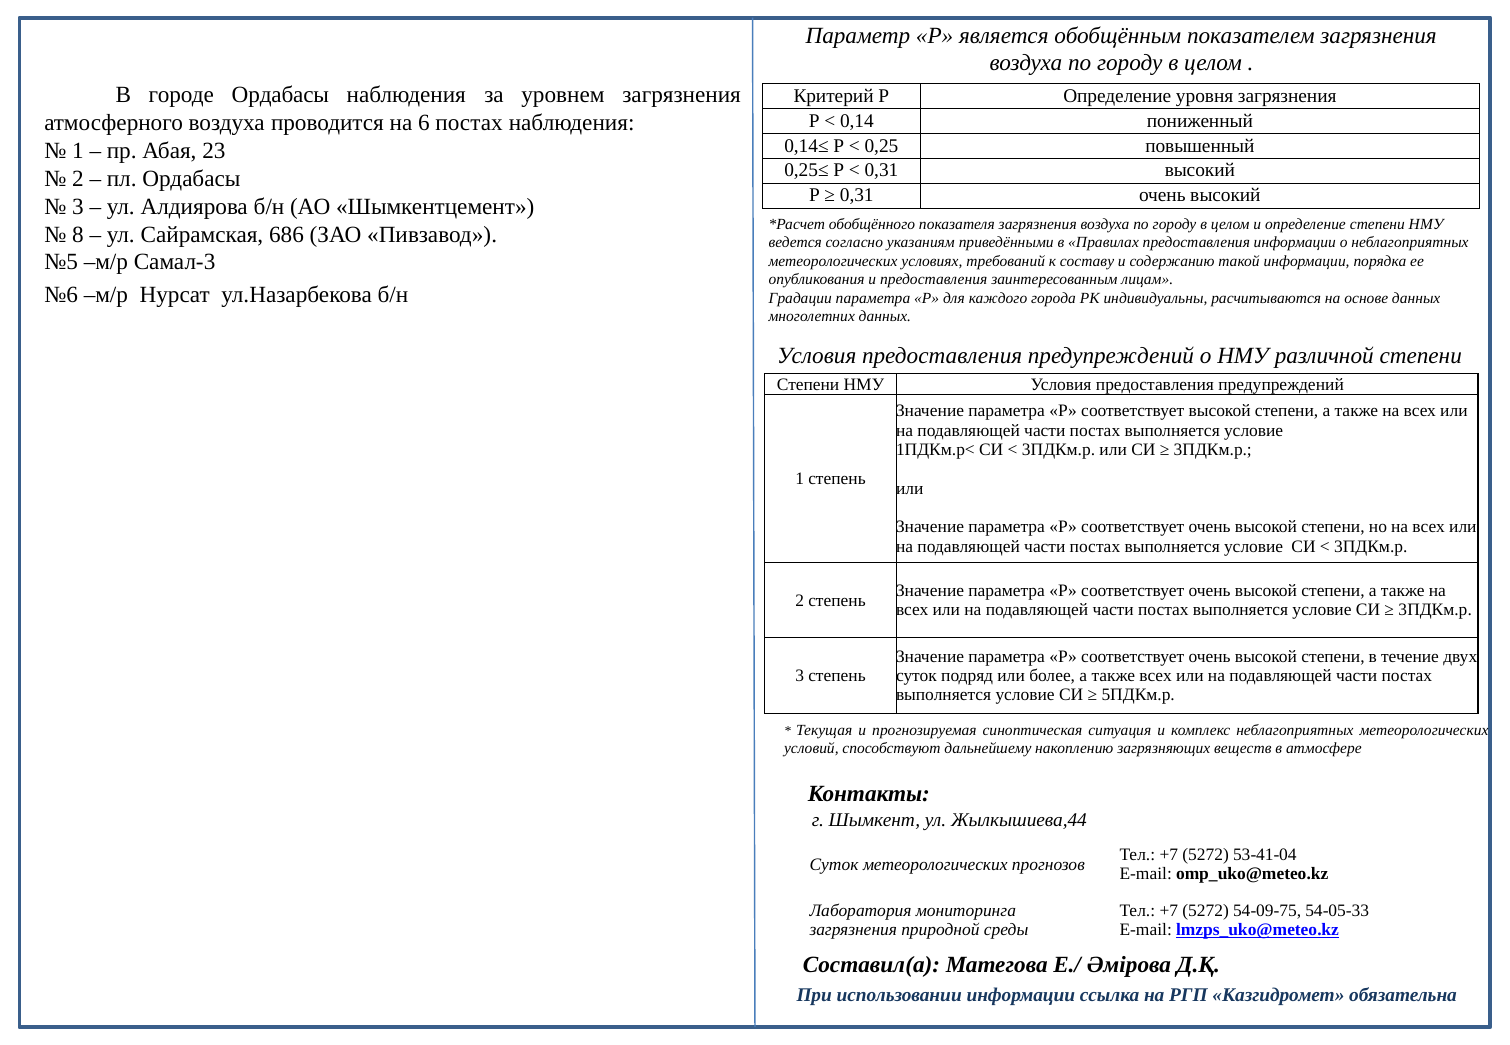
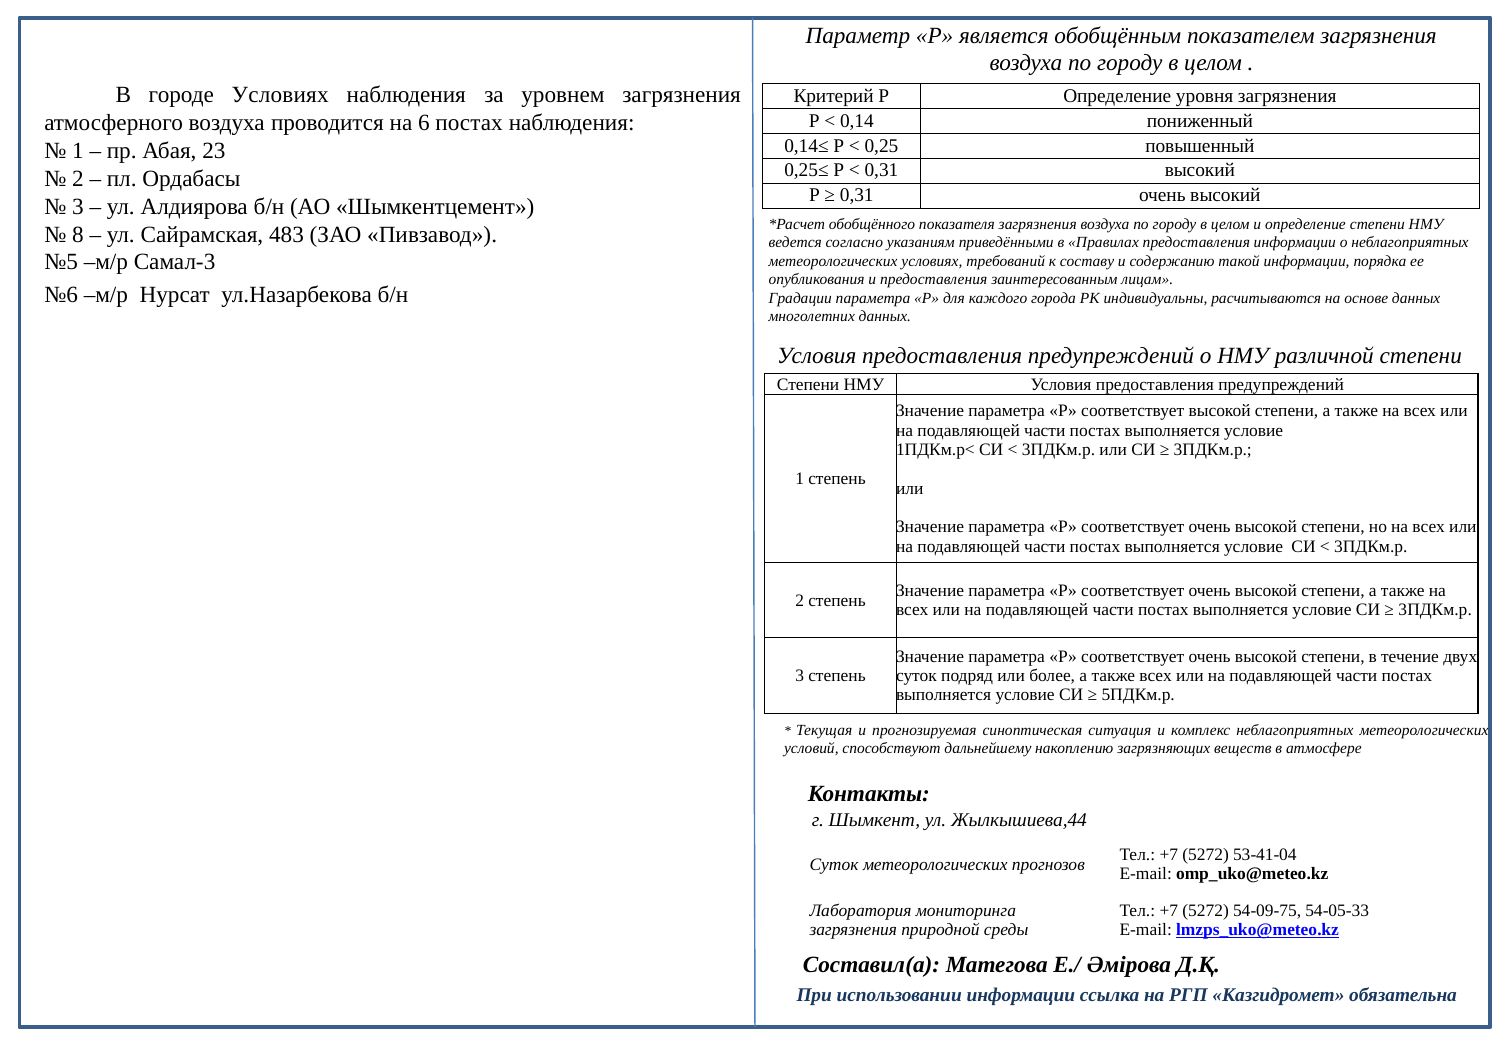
городе Ордабасы: Ордабасы -> Условиях
686: 686 -> 483
